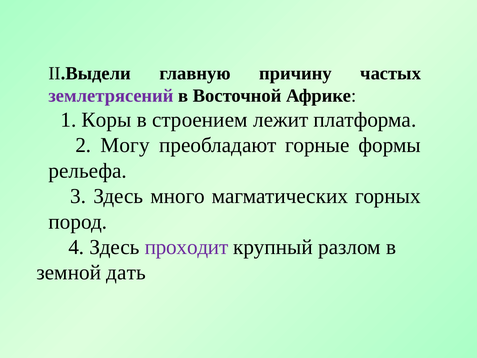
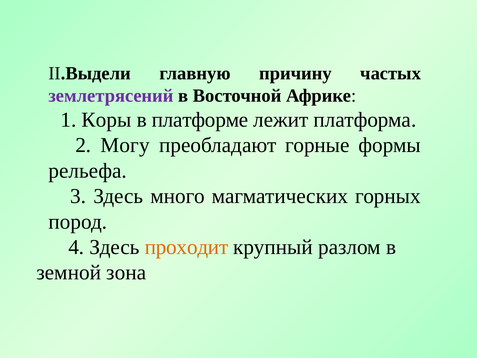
строением: строением -> платформе
проходит colour: purple -> orange
дать: дать -> зона
